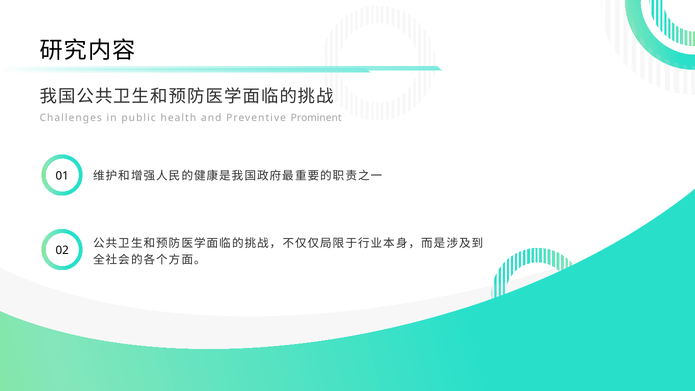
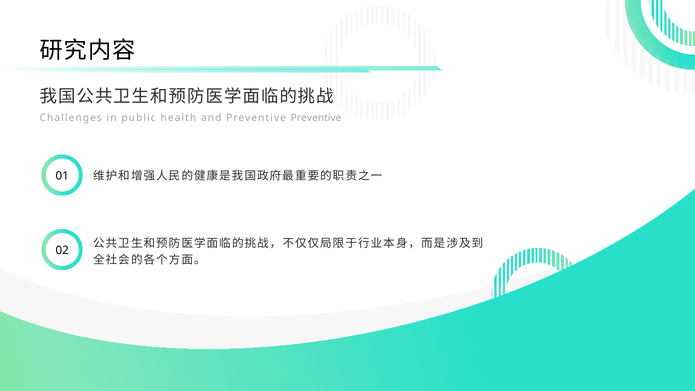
Preventive Prominent: Prominent -> Preventive
